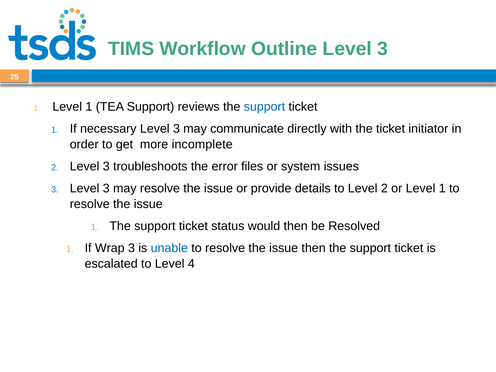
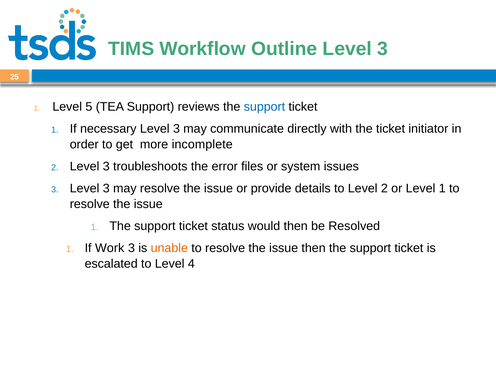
1 Level 1: 1 -> 5
Wrap: Wrap -> Work
unable colour: blue -> orange
